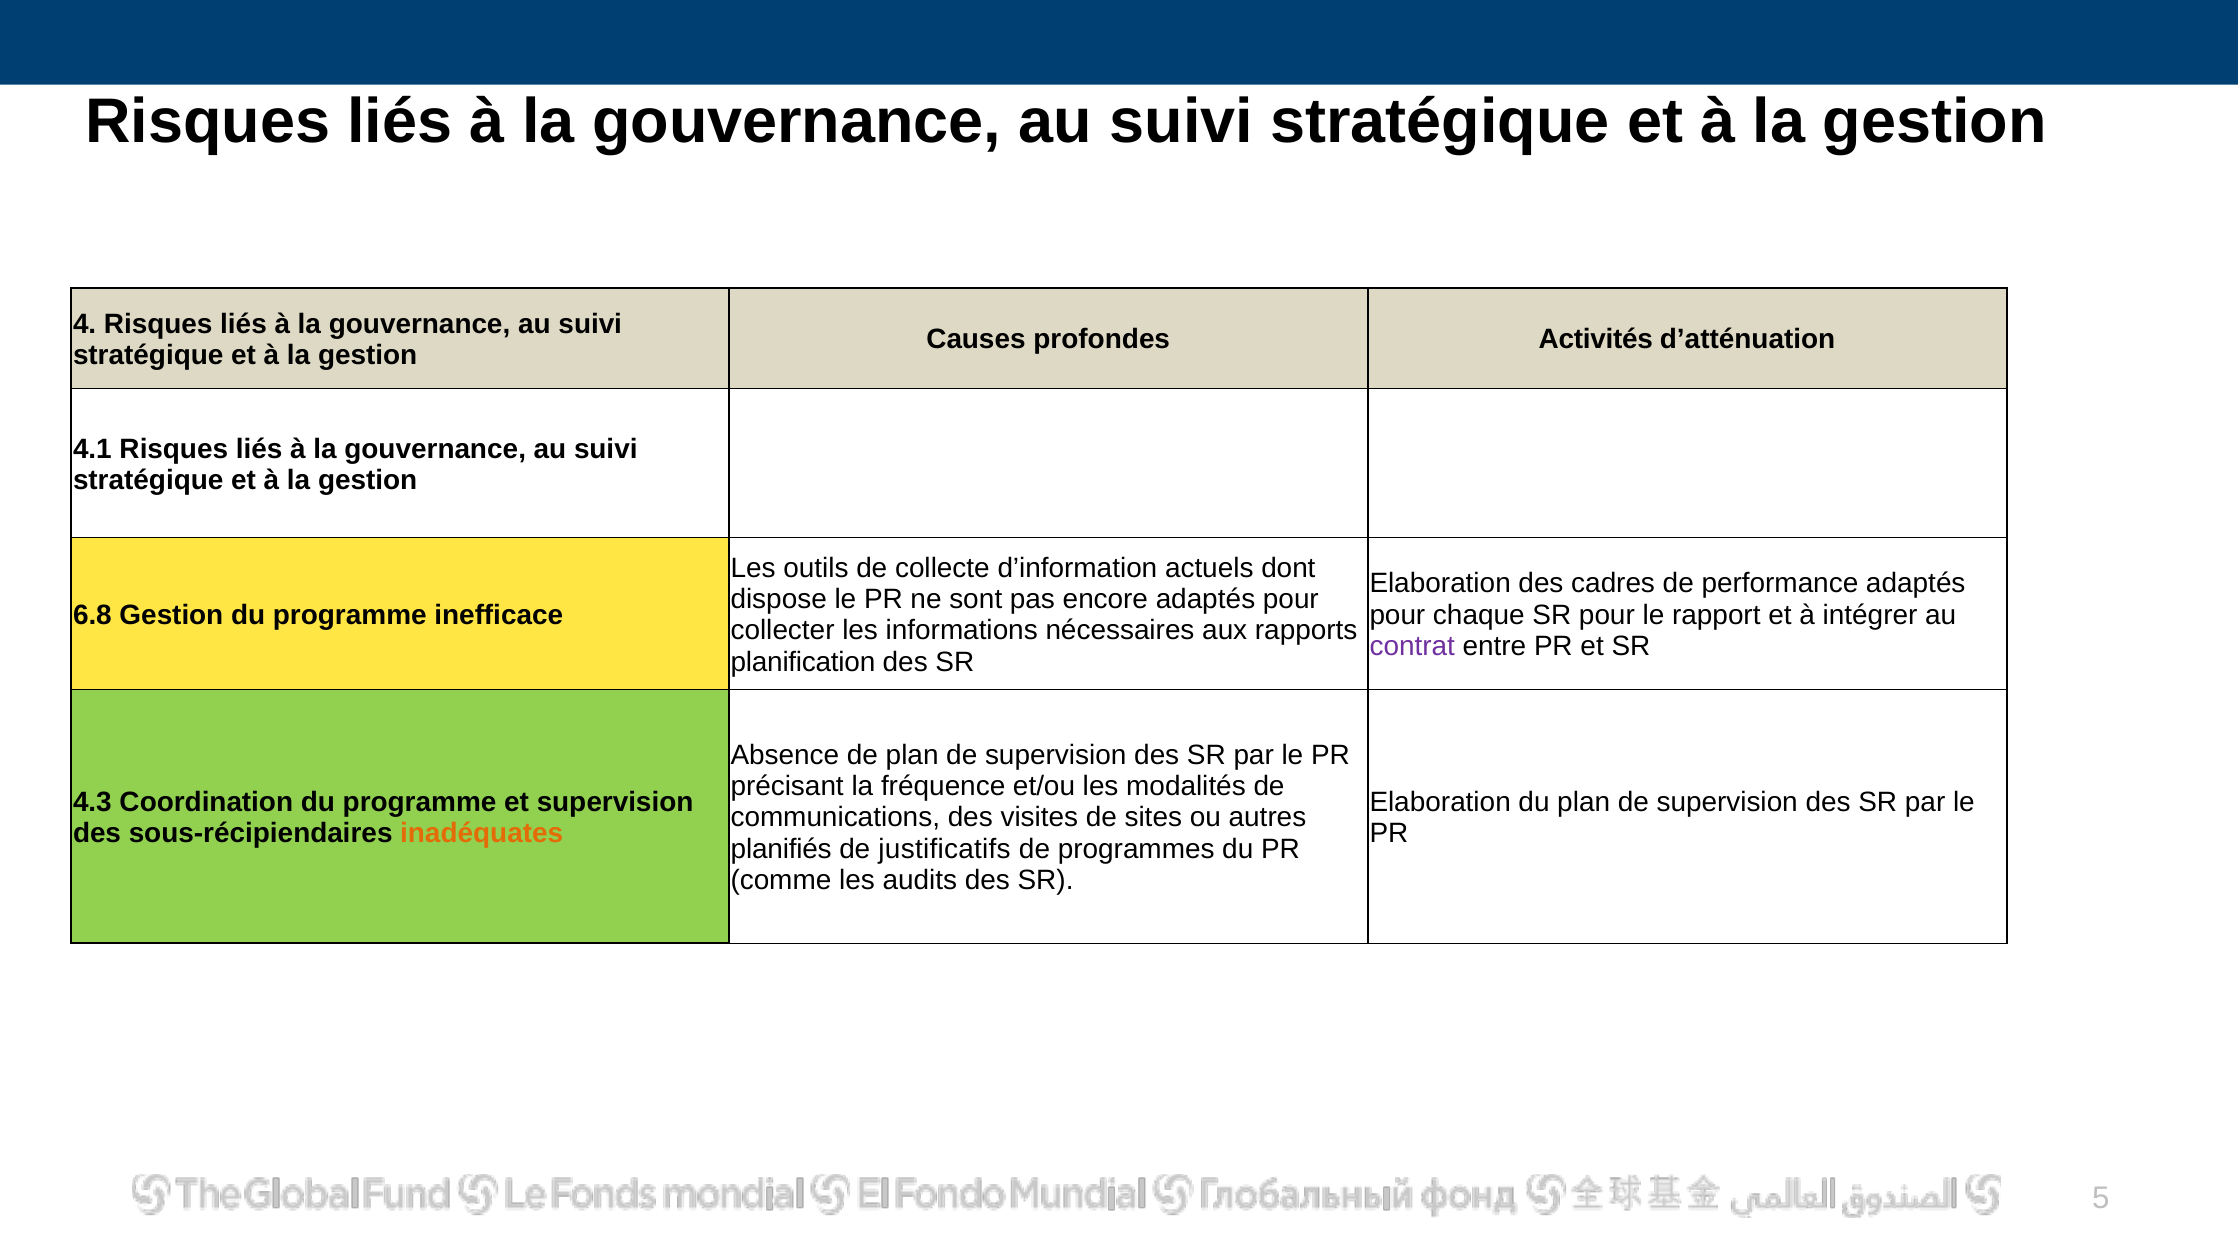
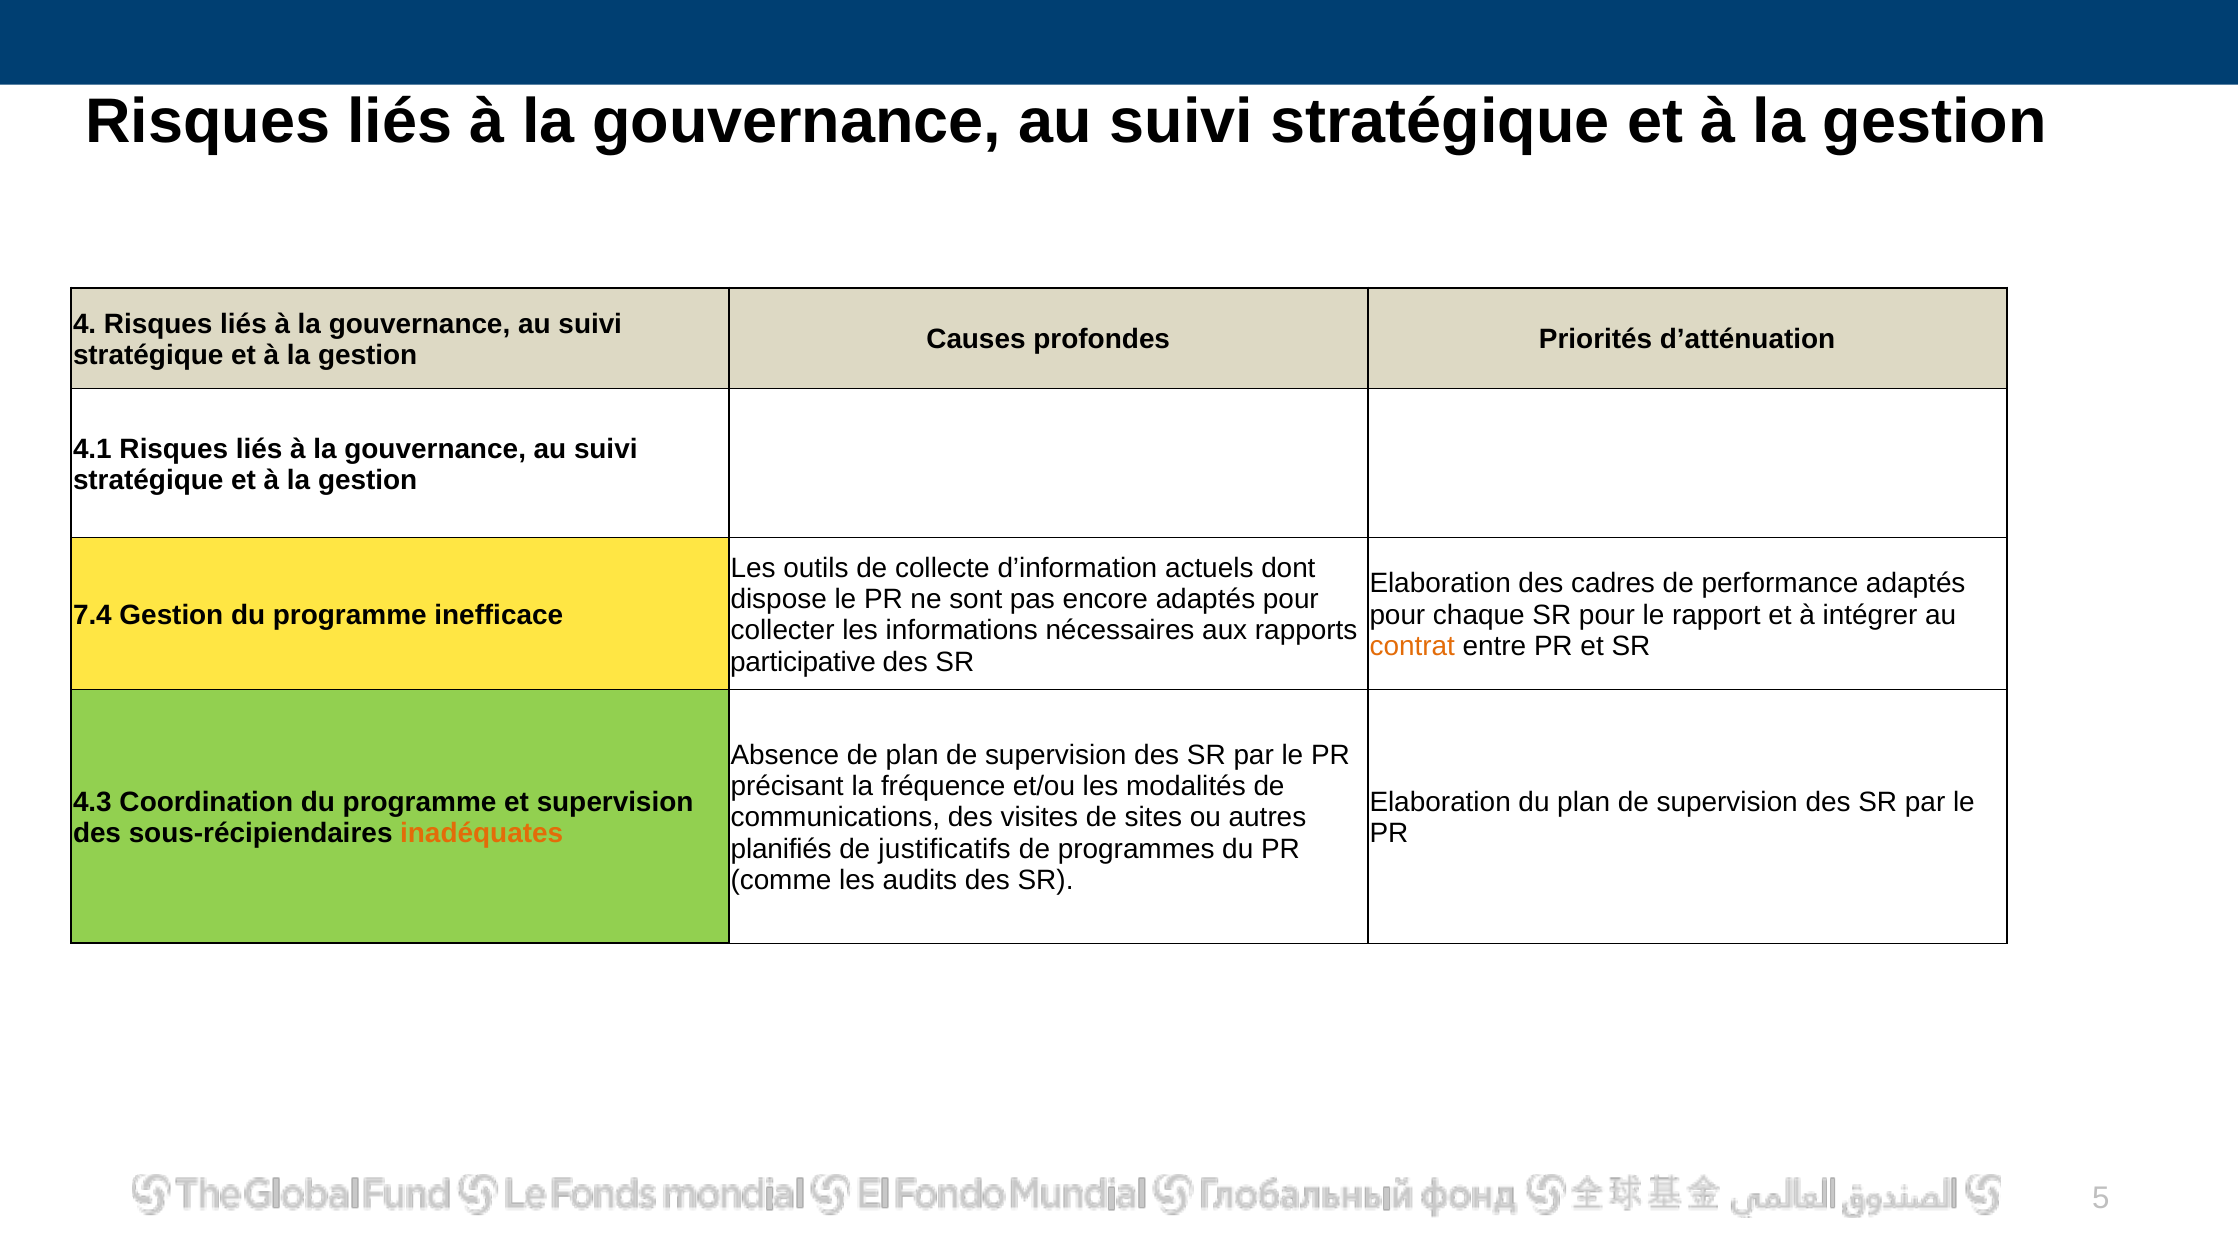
Activités: Activités -> Priorités
6.8: 6.8 -> 7.4
contrat colour: purple -> orange
planification: planification -> participative
